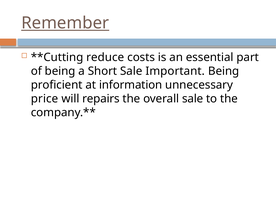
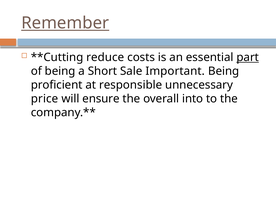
part underline: none -> present
information: information -> responsible
repairs: repairs -> ensure
overall sale: sale -> into
